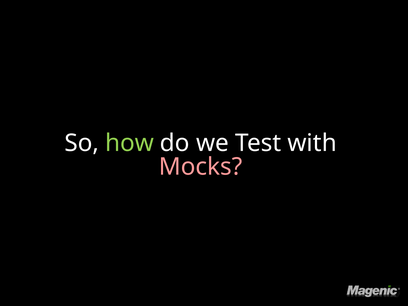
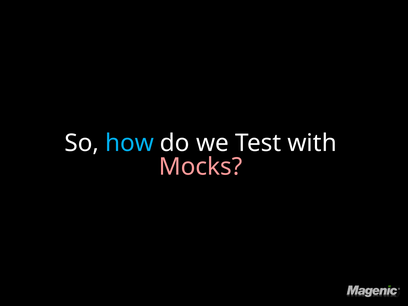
how colour: light green -> light blue
